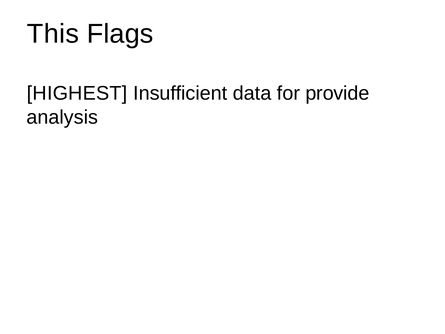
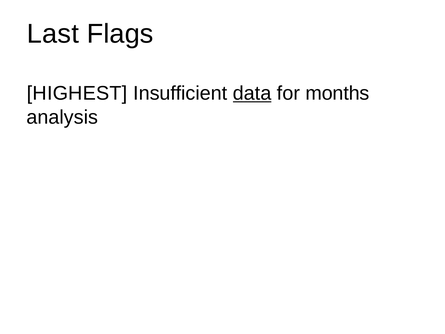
This: This -> Last
data underline: none -> present
provide: provide -> months
